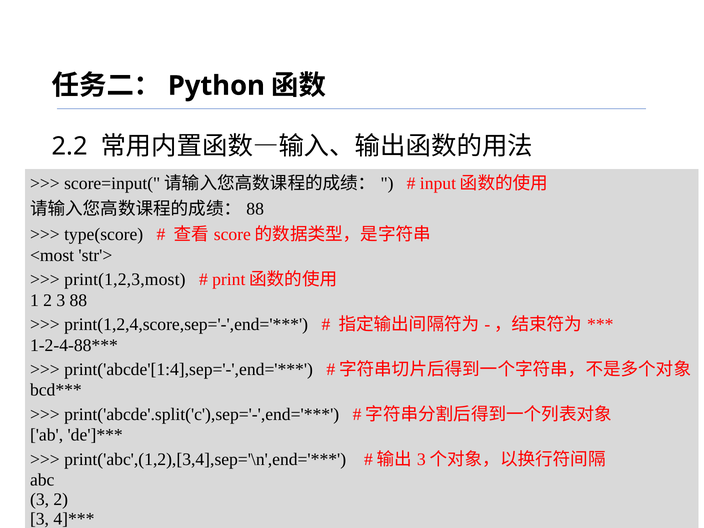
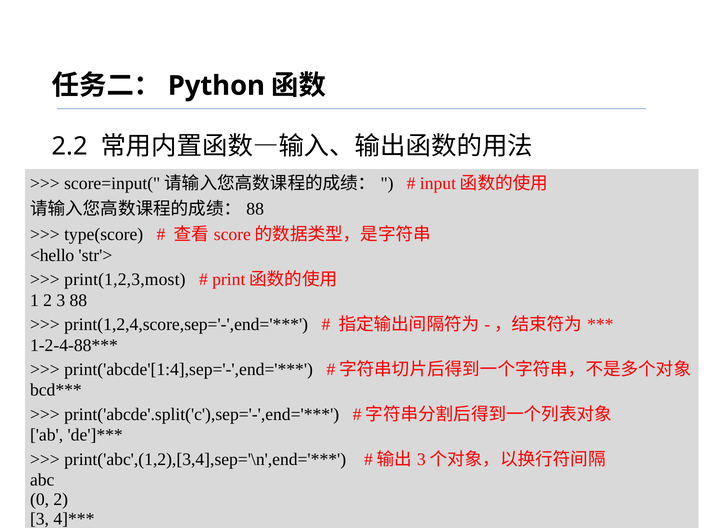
<most: <most -> <hello
3 at (40, 500): 3 -> 0
